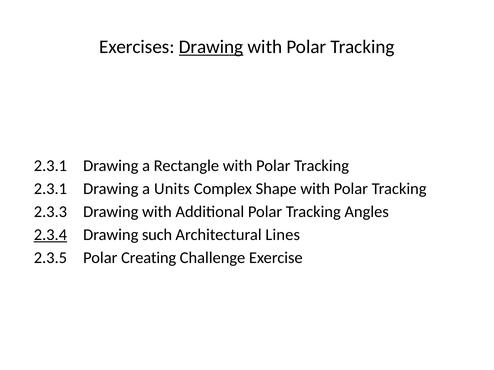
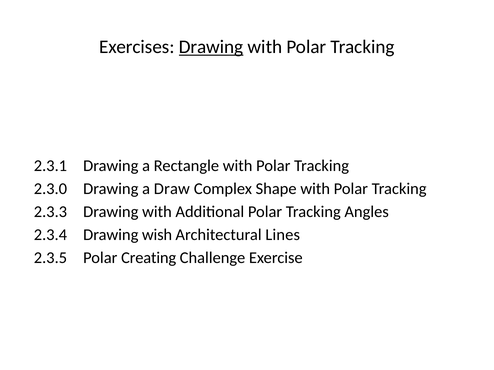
2.3.1 at (50, 189): 2.3.1 -> 2.3.0
Units: Units -> Draw
2.3.4 underline: present -> none
such: such -> wish
